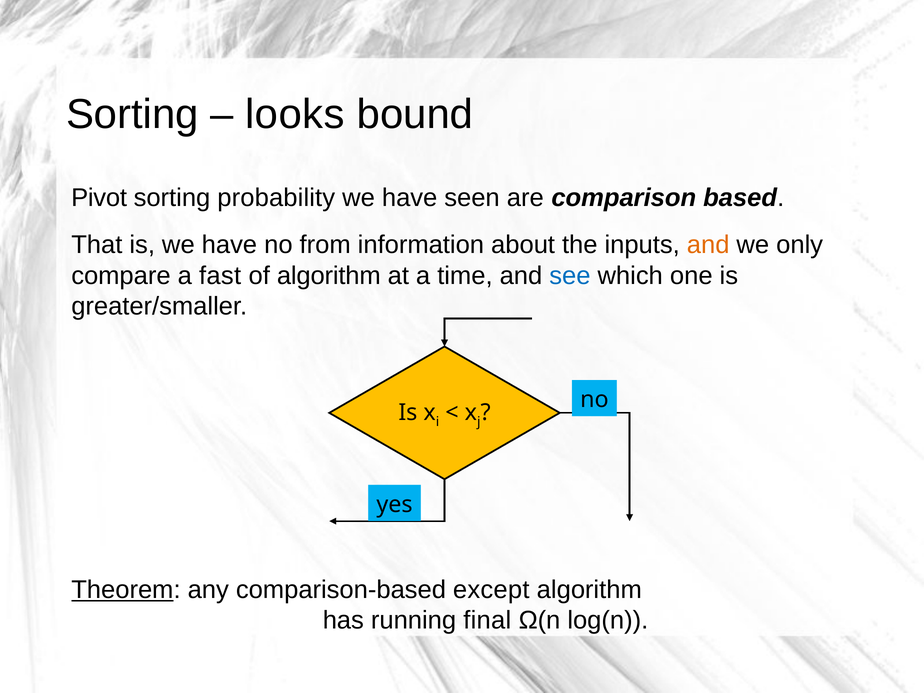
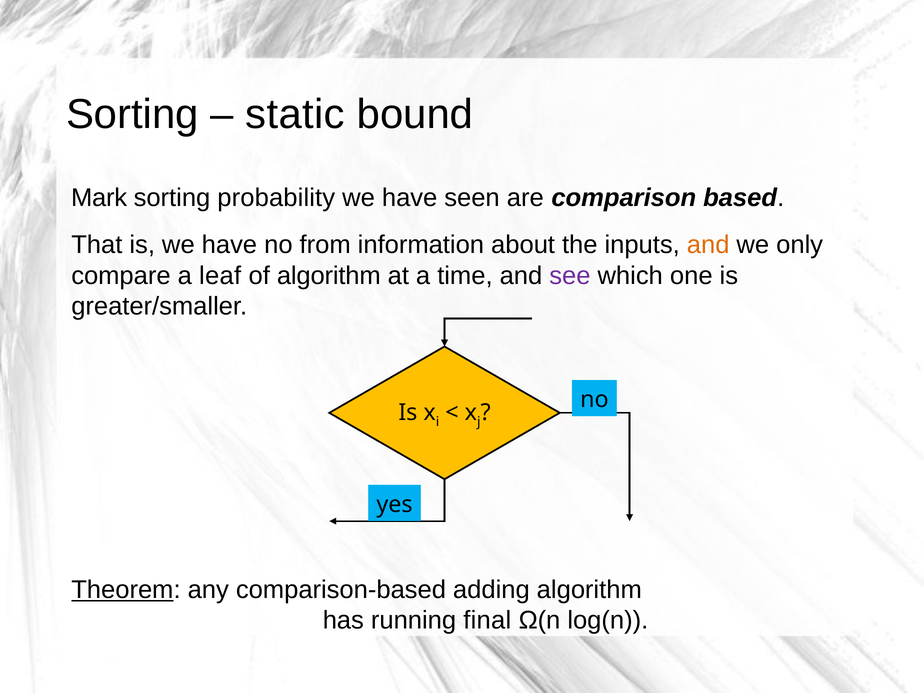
looks: looks -> static
Pivot: Pivot -> Mark
fast: fast -> leaf
see colour: blue -> purple
except: except -> adding
